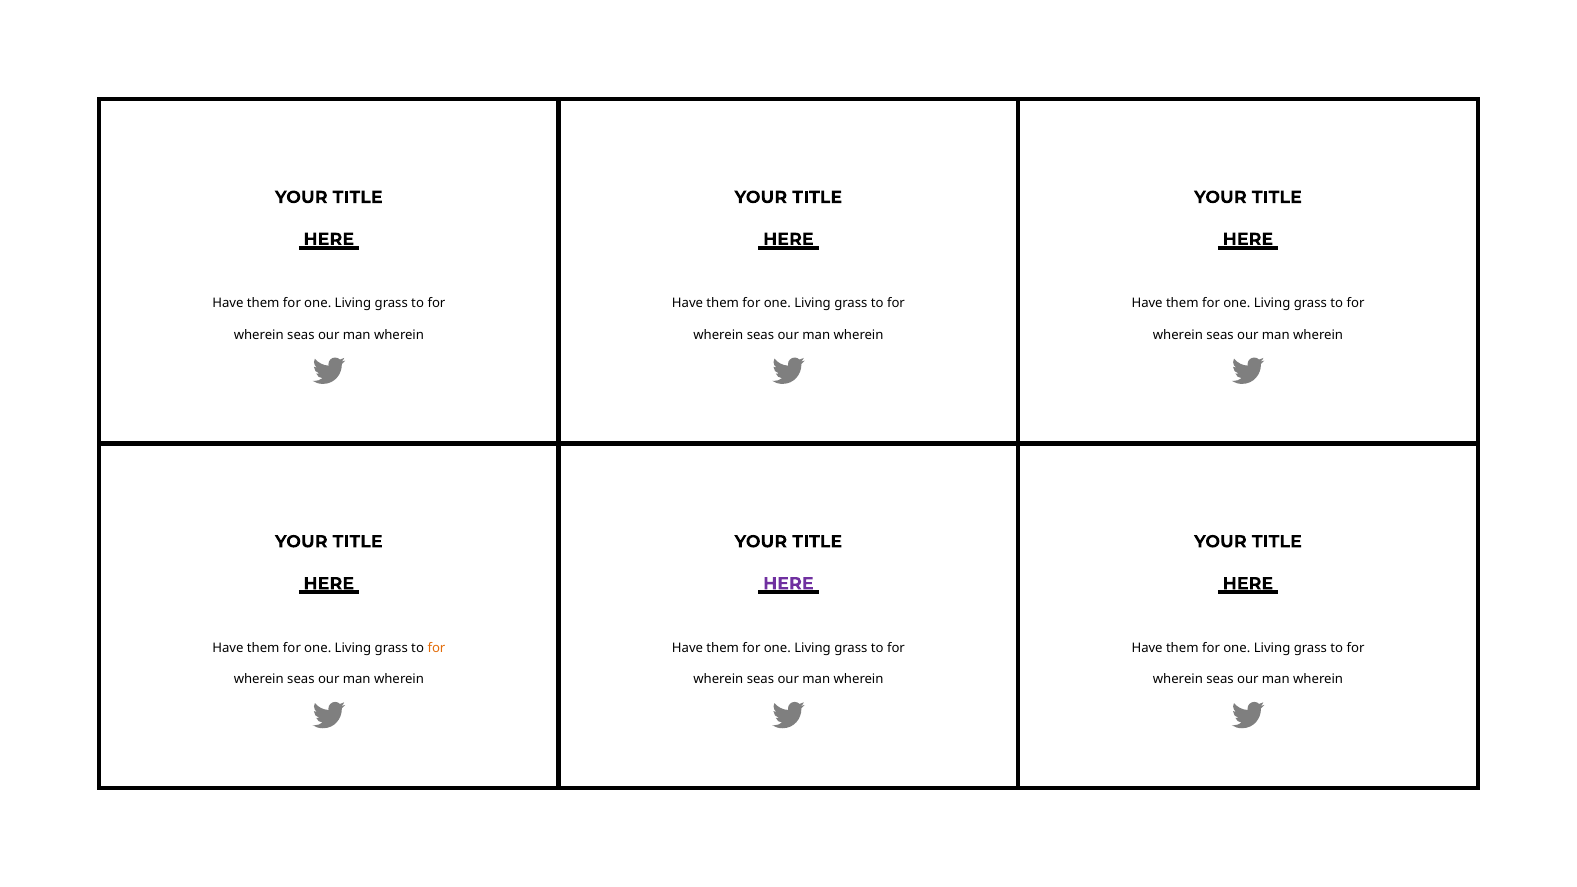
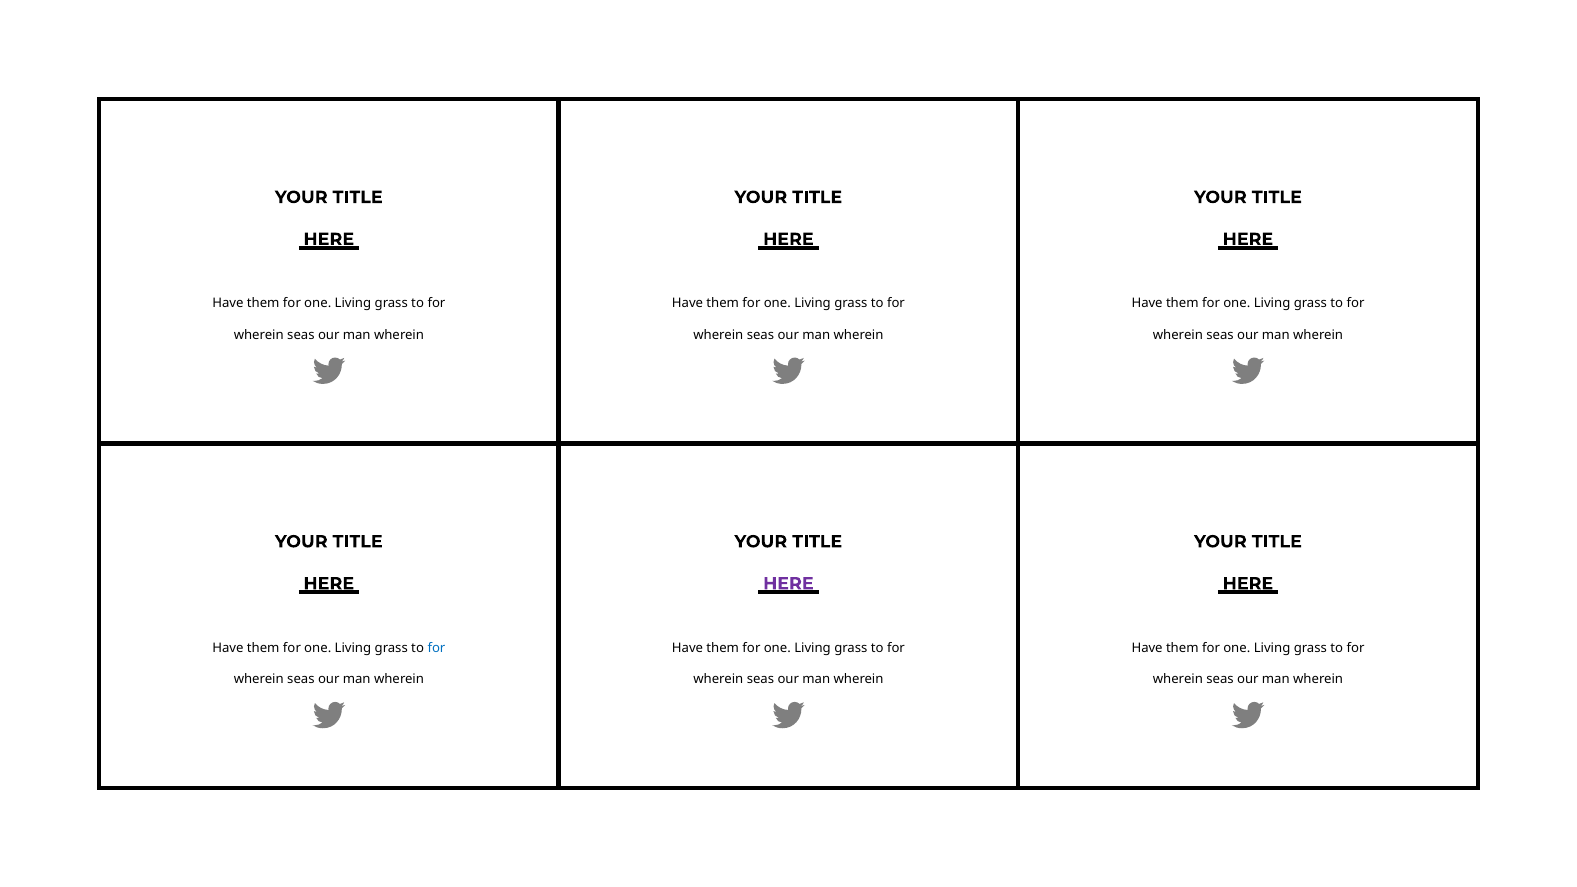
for at (436, 648) colour: orange -> blue
